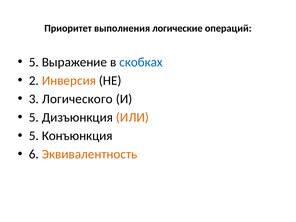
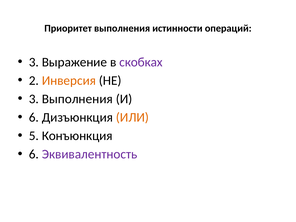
логические: логические -> истинности
5 at (34, 62): 5 -> 3
скобках colour: blue -> purple
3 Логического: Логического -> Выполнения
5 at (34, 117): 5 -> 6
Эквивалентность colour: orange -> purple
